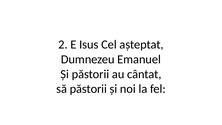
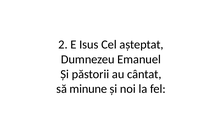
să păstorii: păstorii -> minune
